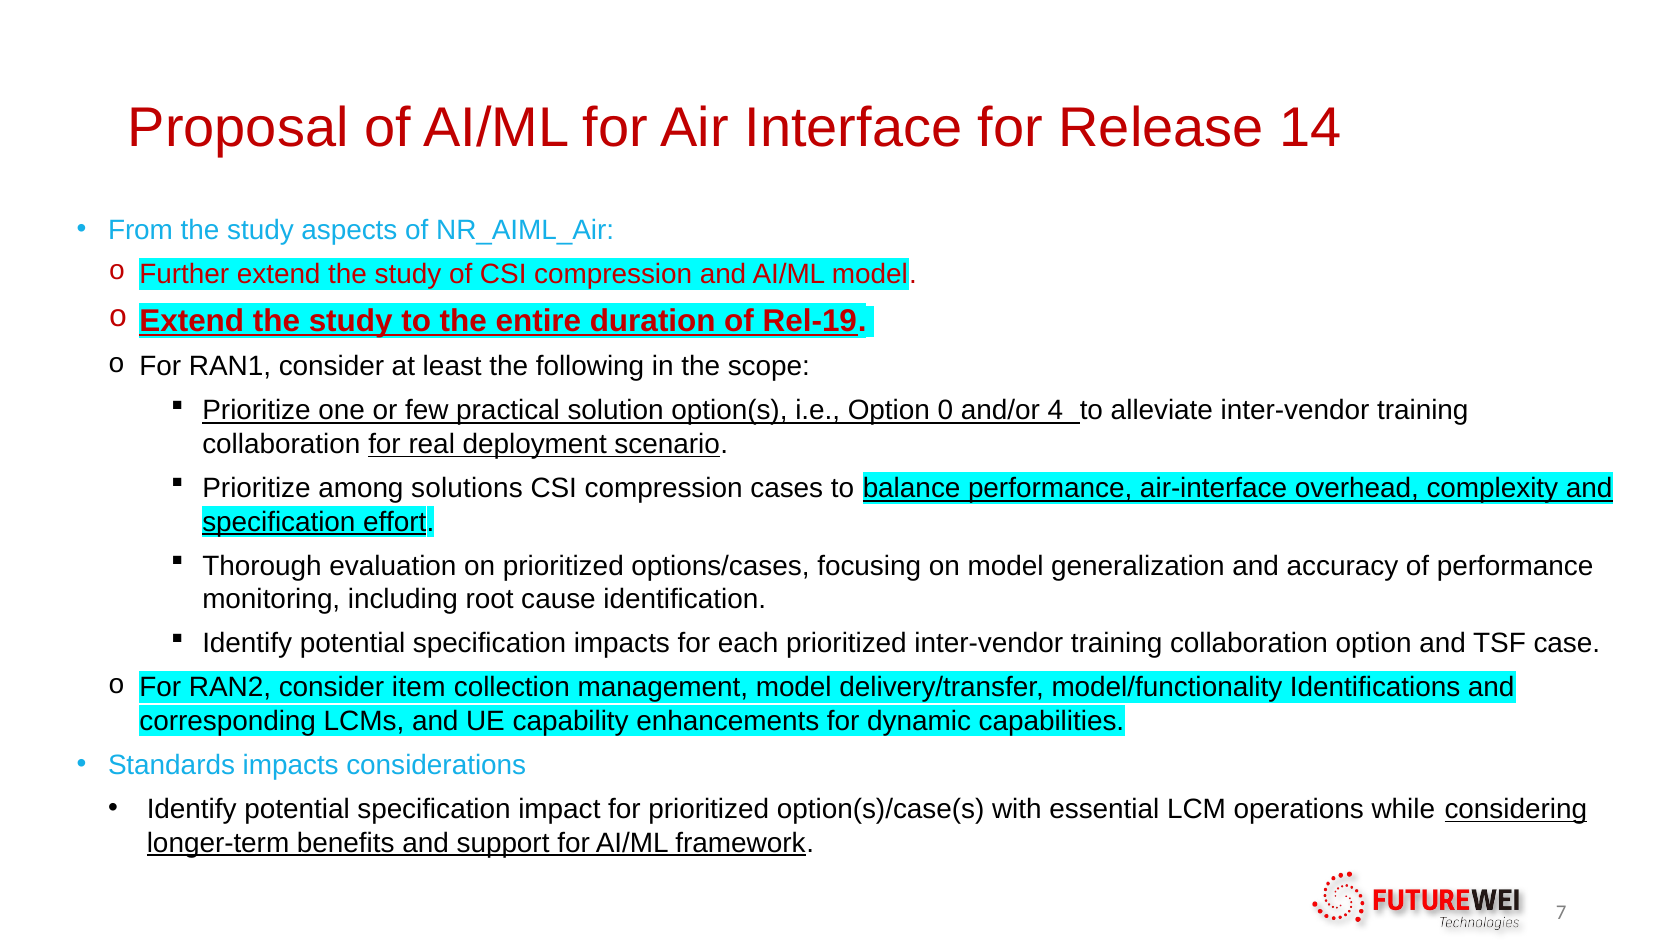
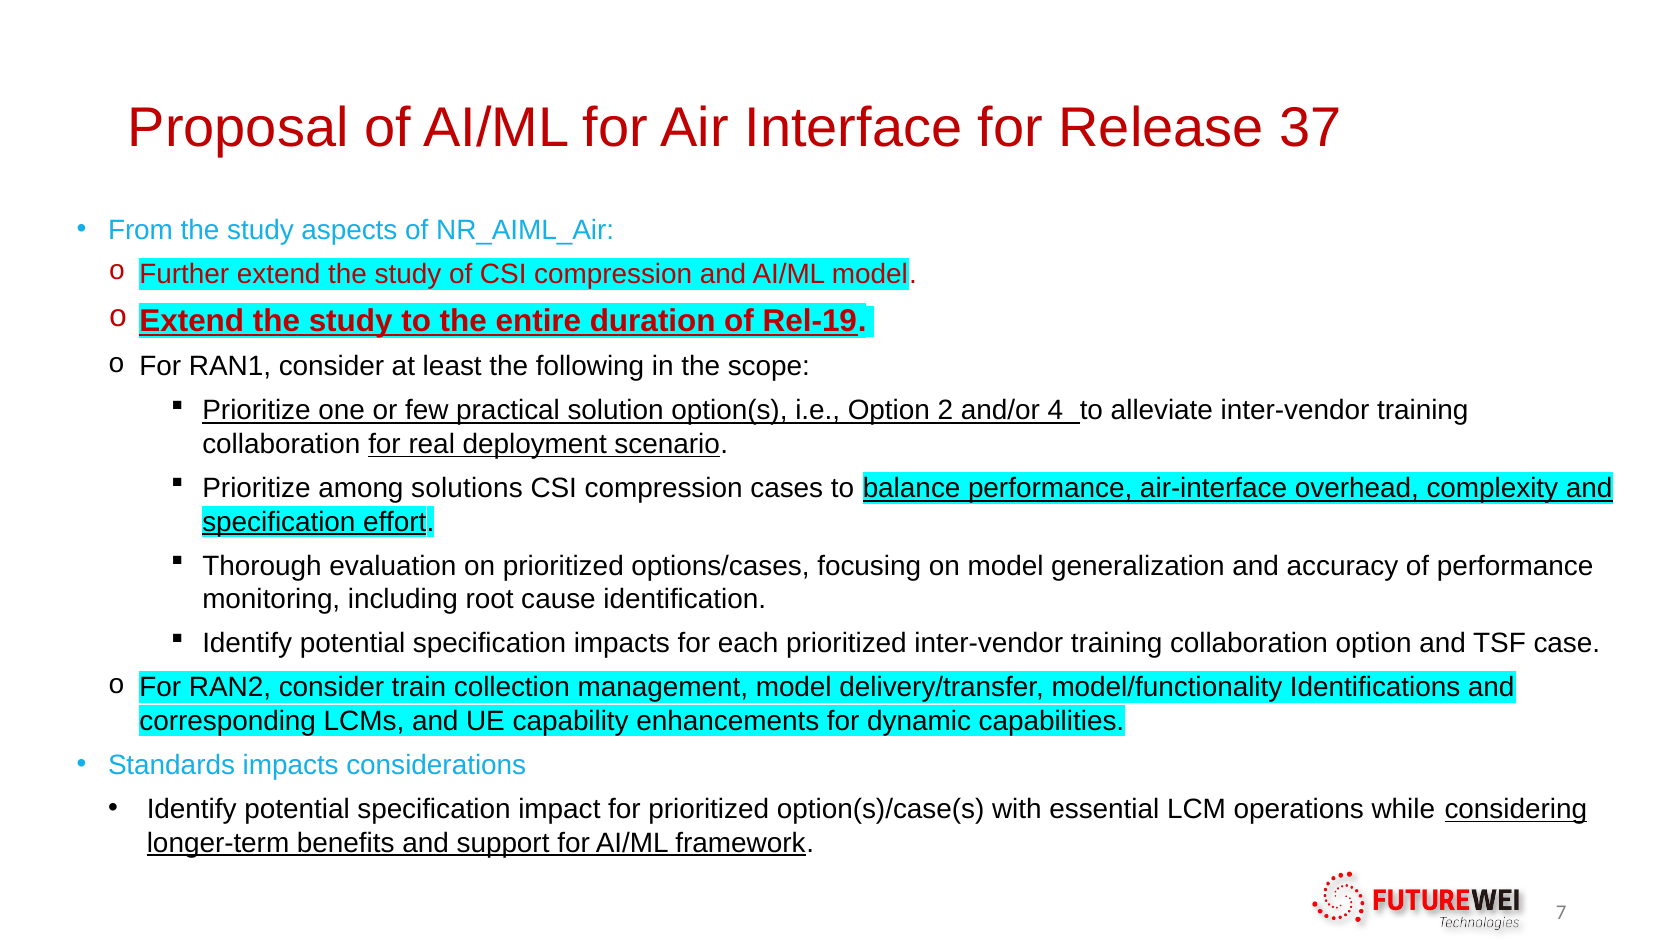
14: 14 -> 37
0: 0 -> 2
item: item -> train
